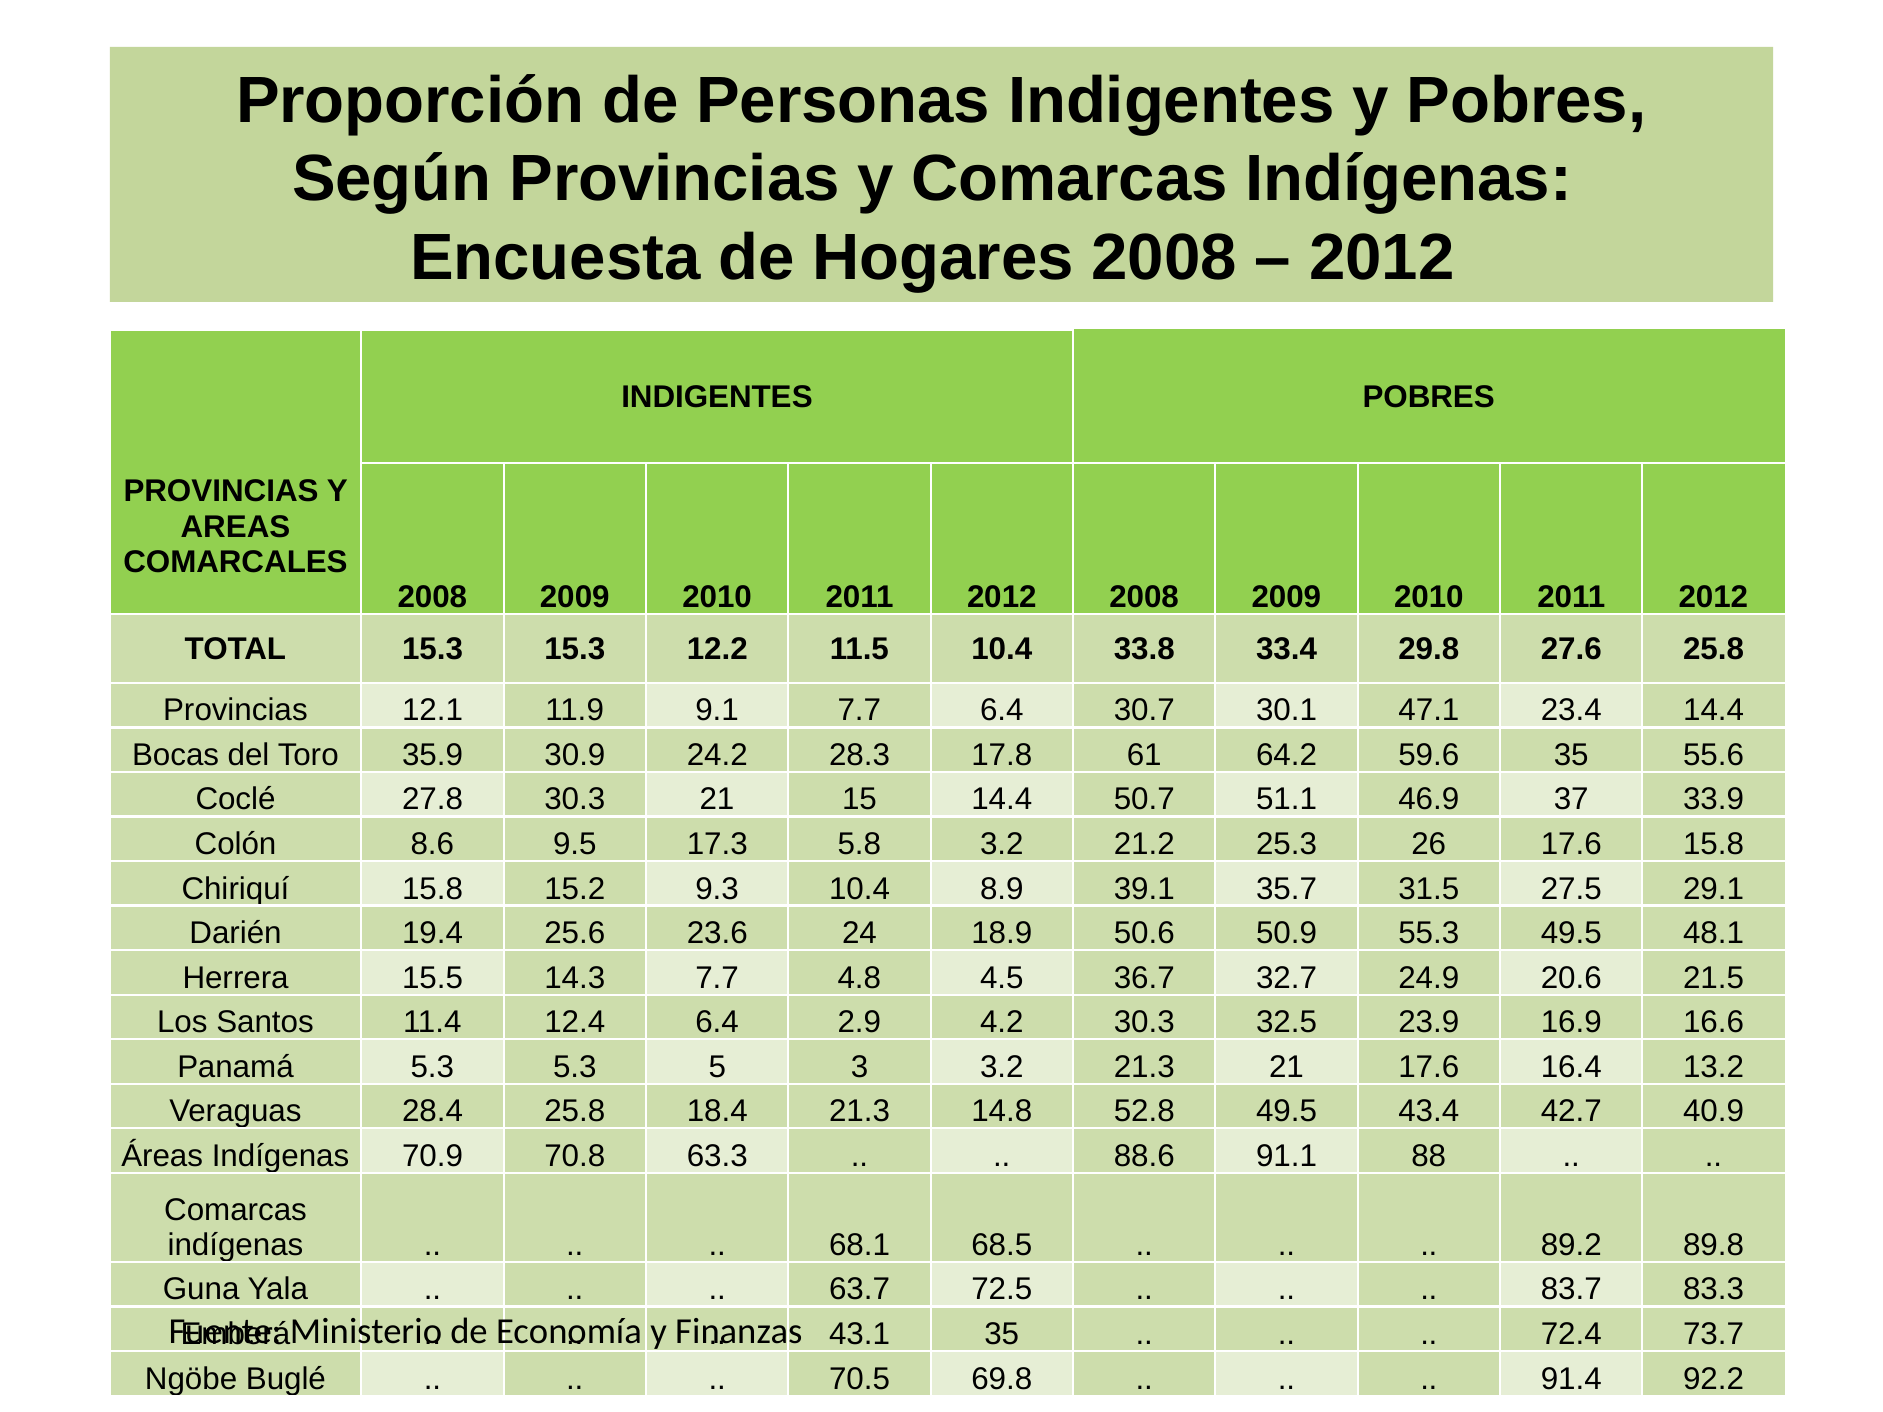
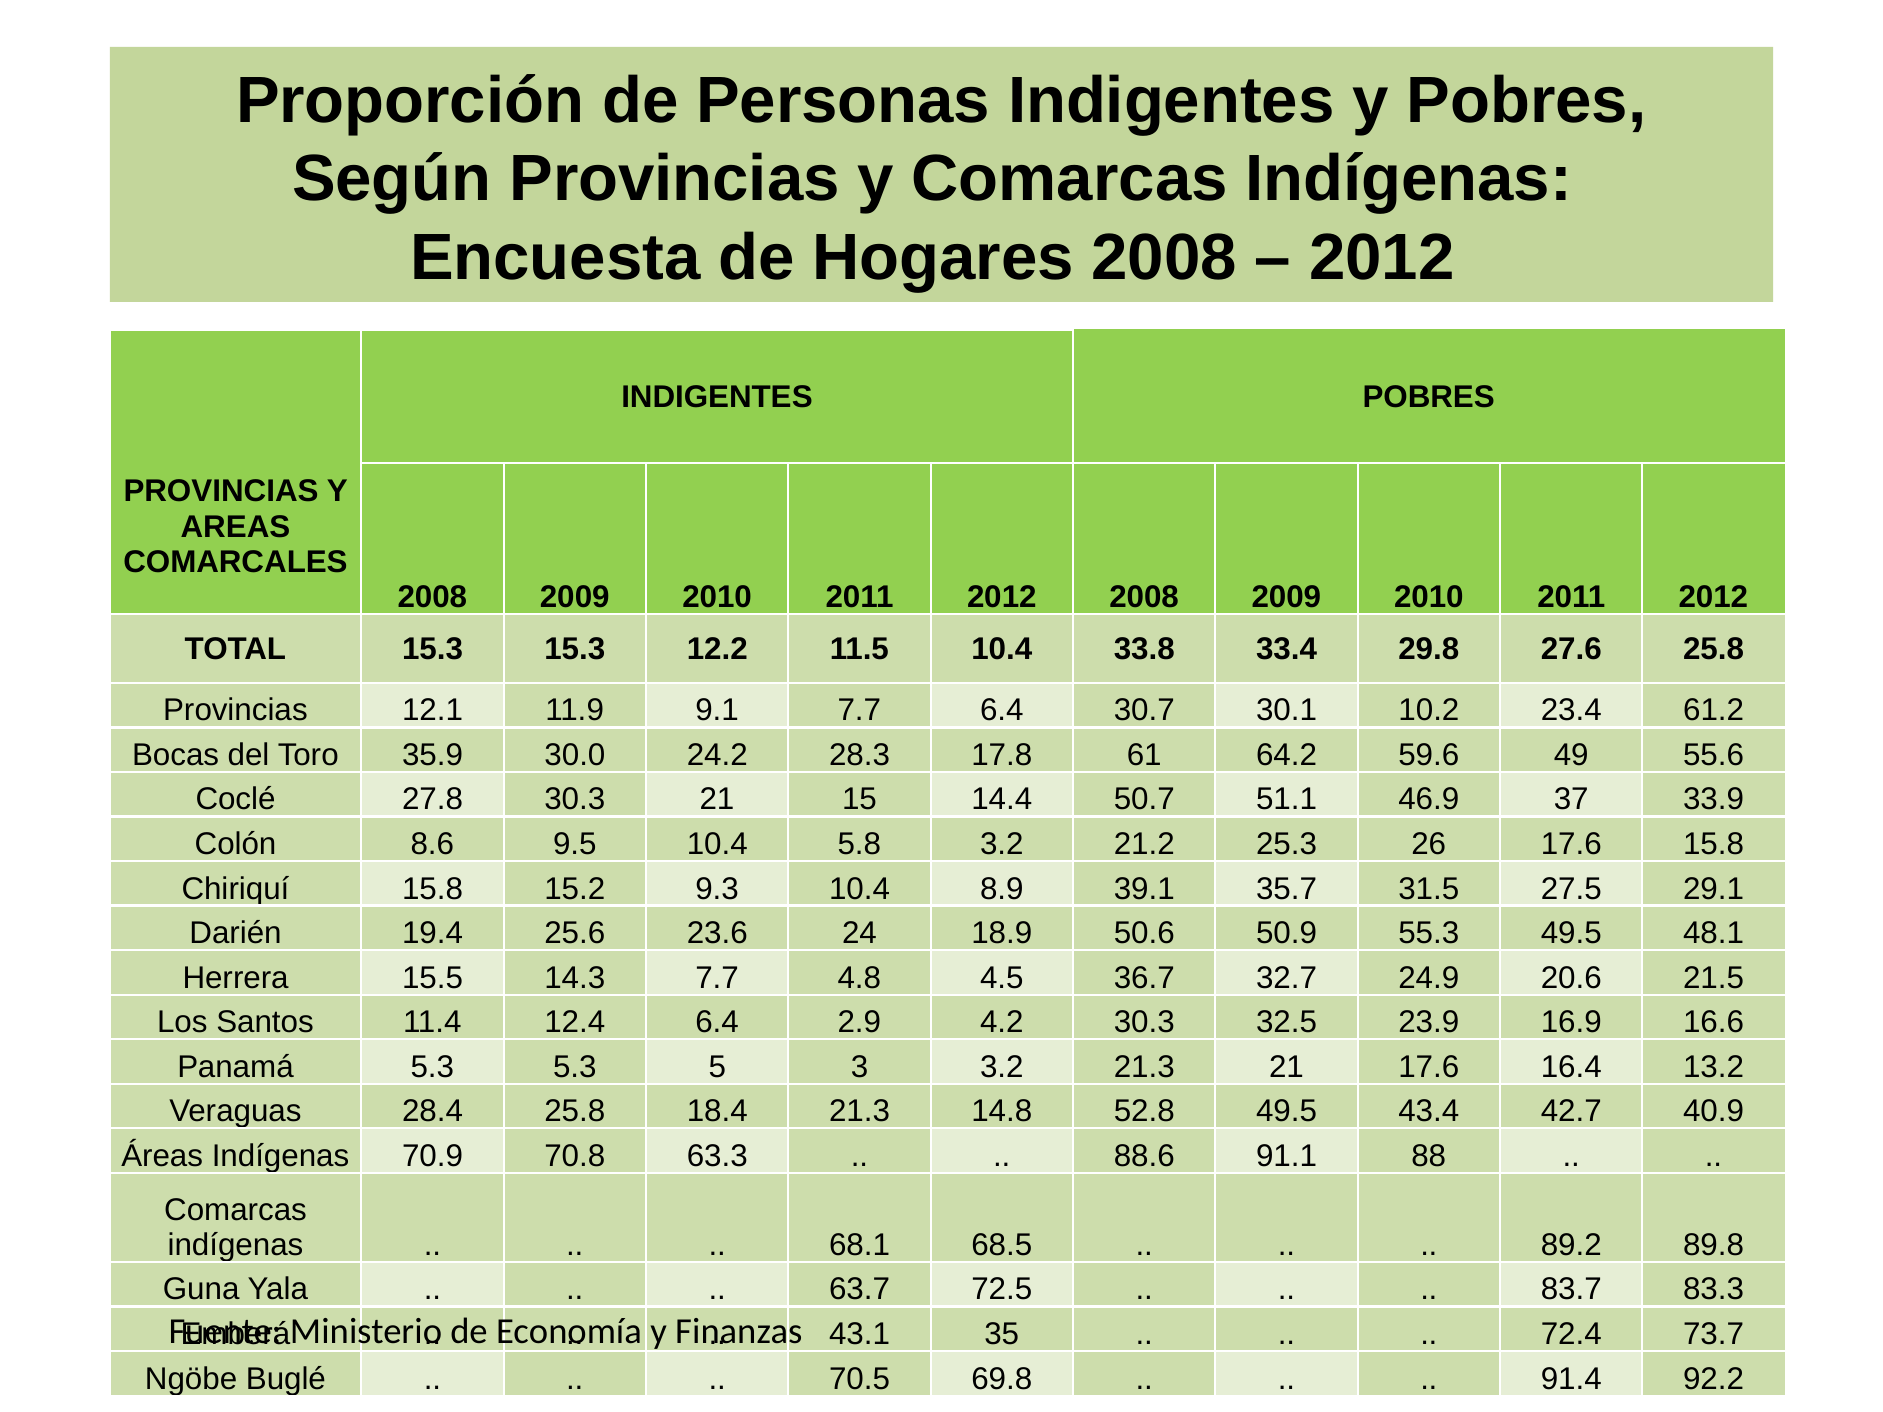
47.1: 47.1 -> 10.2
23.4 14.4: 14.4 -> 61.2
30.9: 30.9 -> 30.0
59.6 35: 35 -> 49
9.5 17.3: 17.3 -> 10.4
